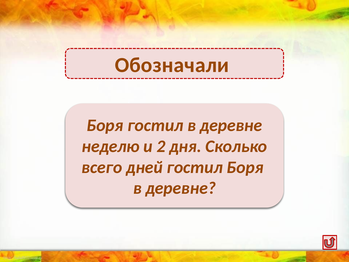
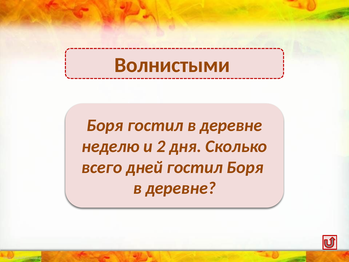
Обозначали: Обозначали -> Волнистыми
